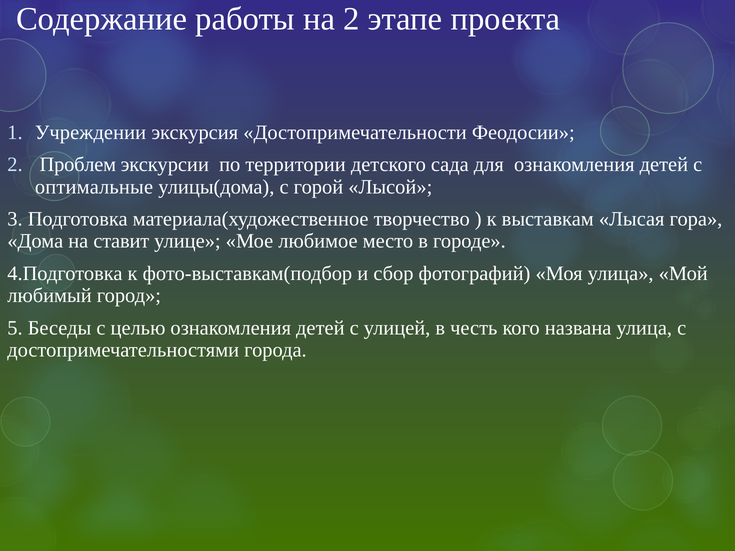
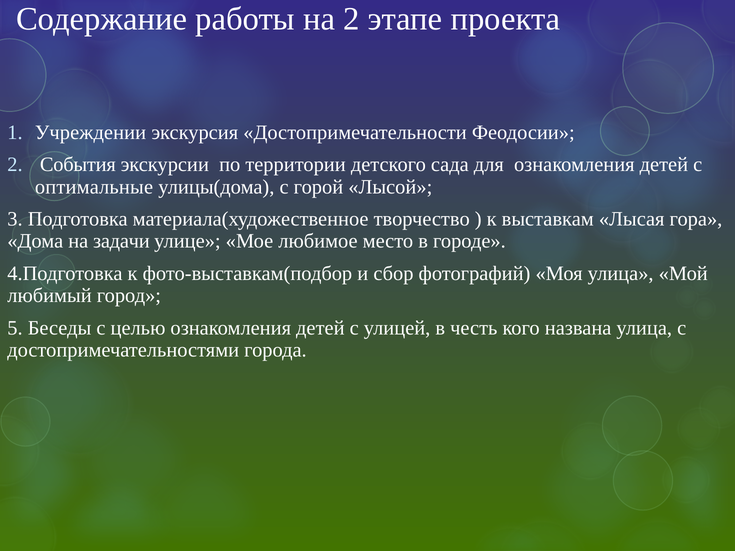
Проблем: Проблем -> События
ставит: ставит -> задачи
